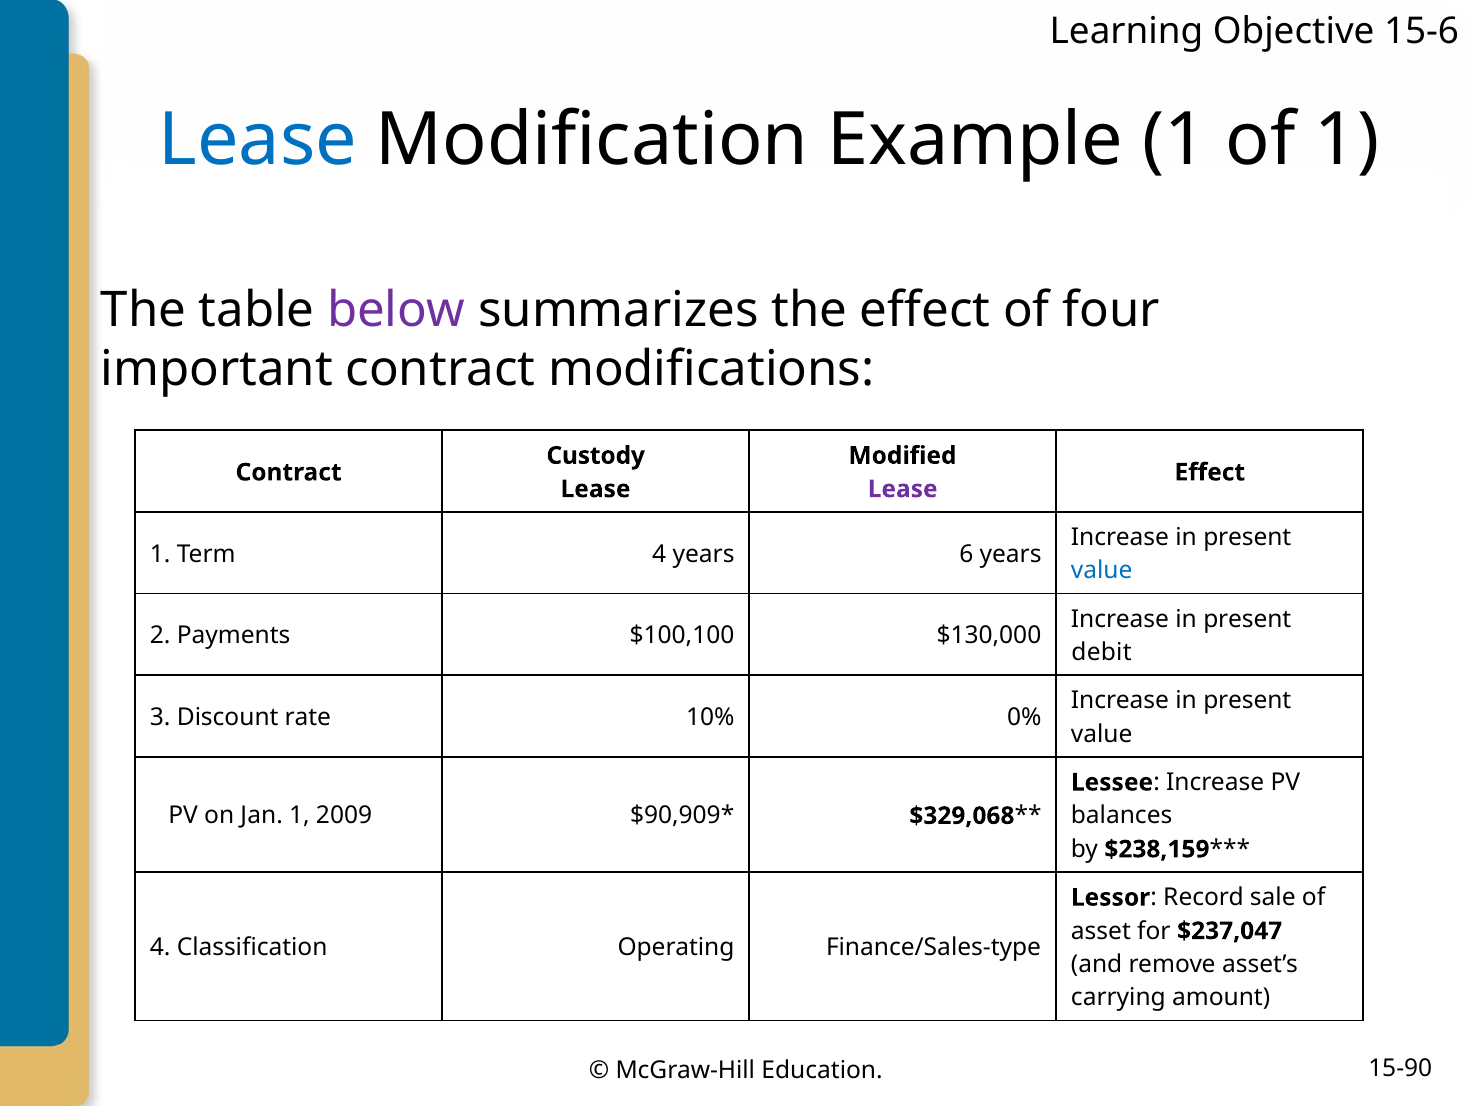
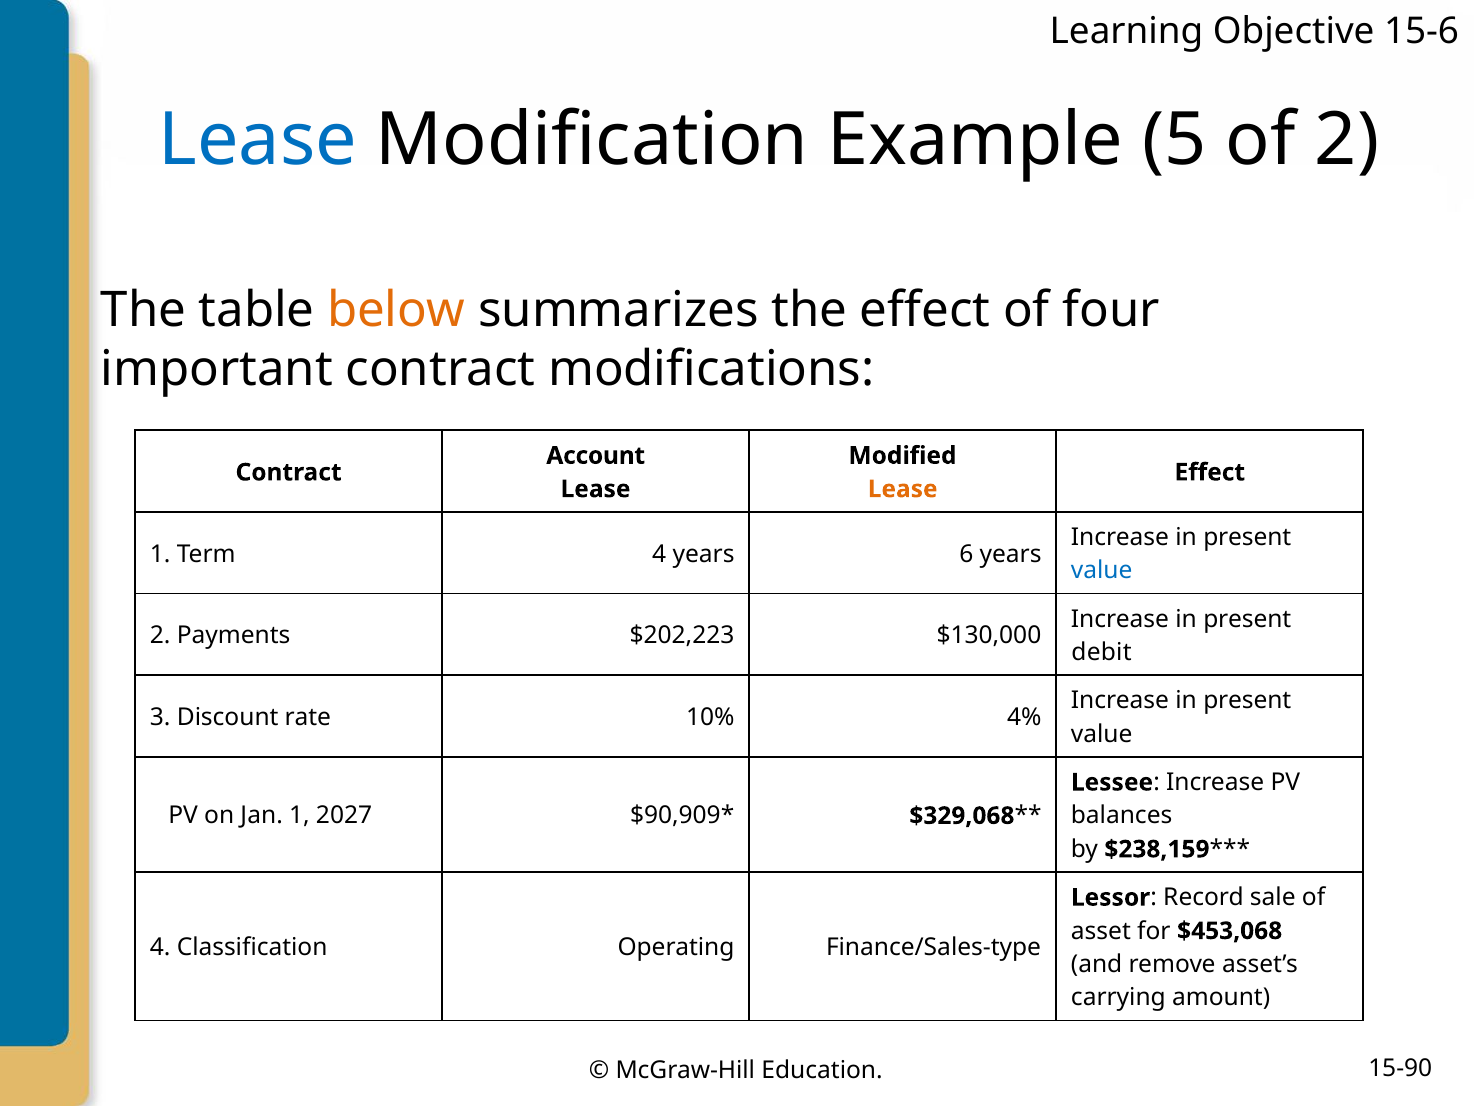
Example 1: 1 -> 5
of 1: 1 -> 2
below colour: purple -> orange
Custody: Custody -> Account
Lease at (903, 489) colour: purple -> orange
$100,100: $100,100 -> $202,223
0%: 0% -> 4%
2009: 2009 -> 2027
$237,047: $237,047 -> $453,068
